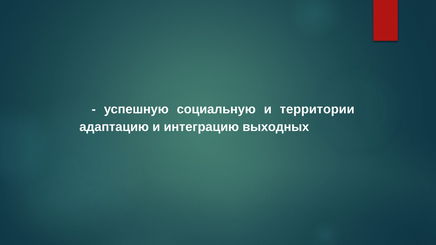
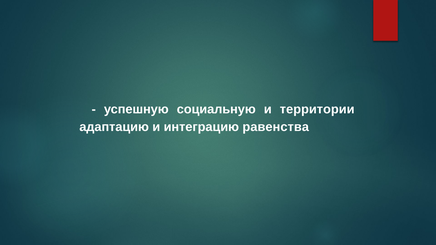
выходных: выходных -> равенства
